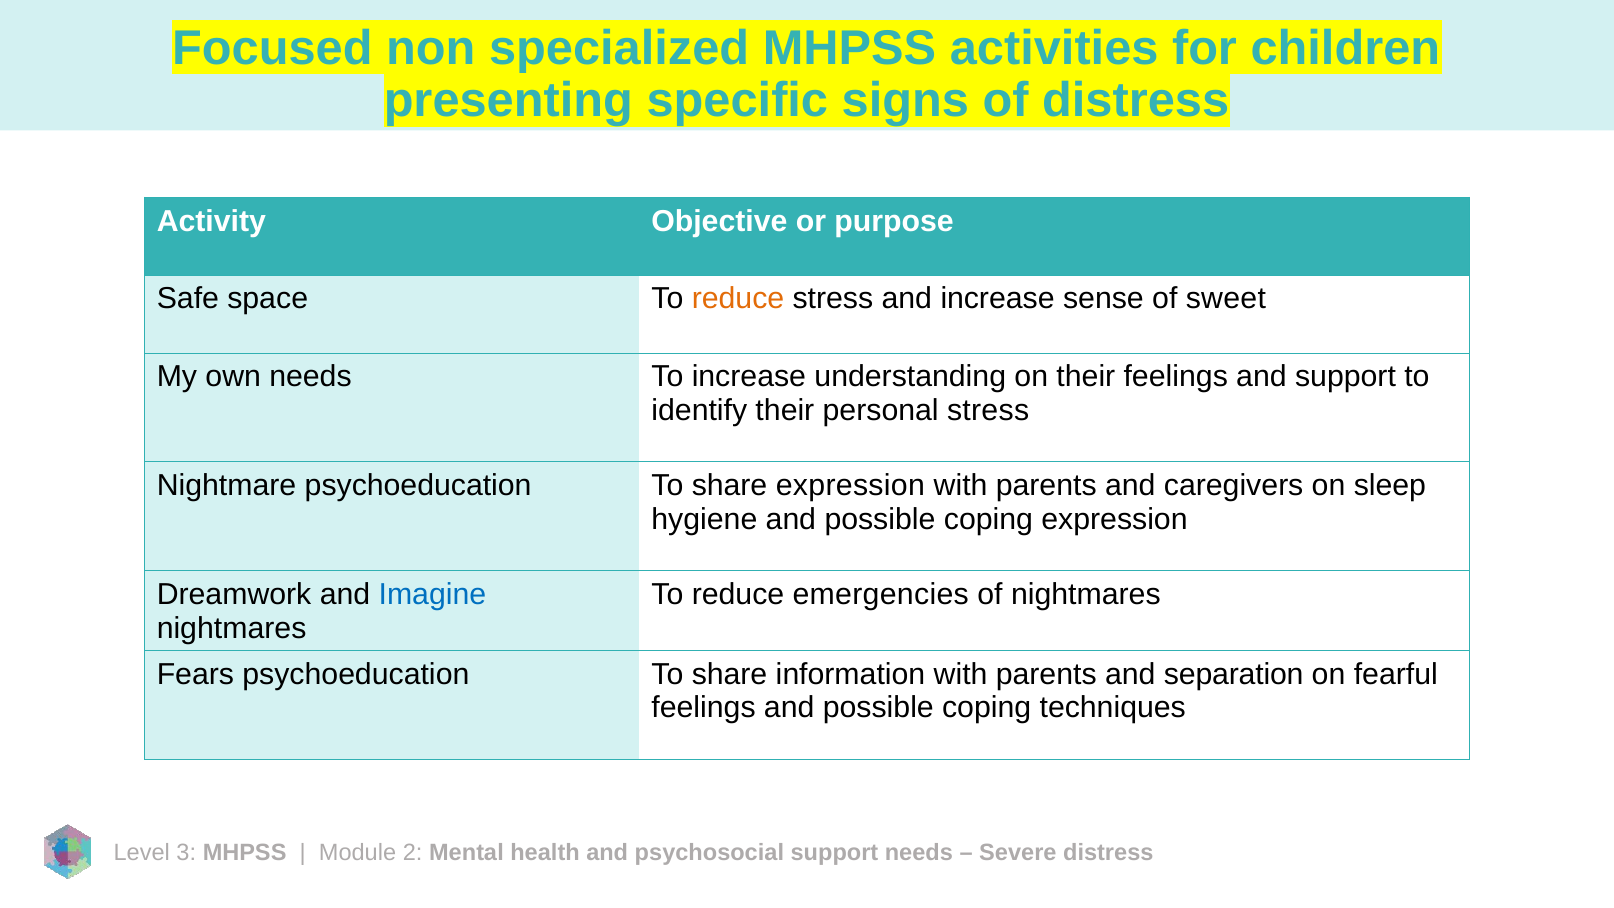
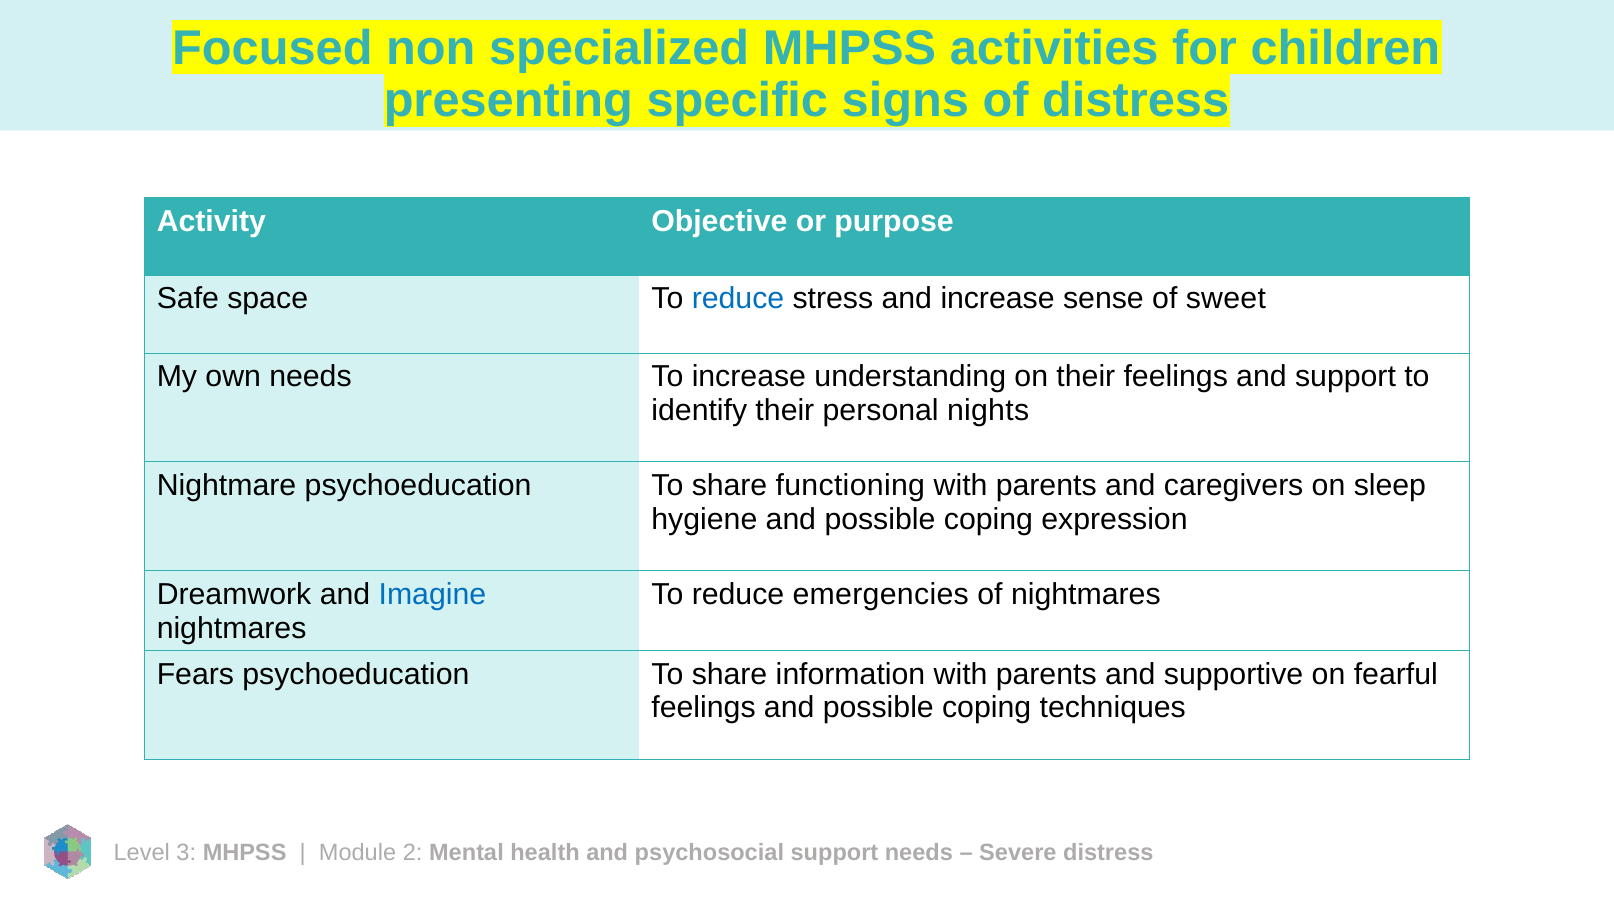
reduce at (738, 299) colour: orange -> blue
personal stress: stress -> nights
share expression: expression -> functioning
separation: separation -> supportive
